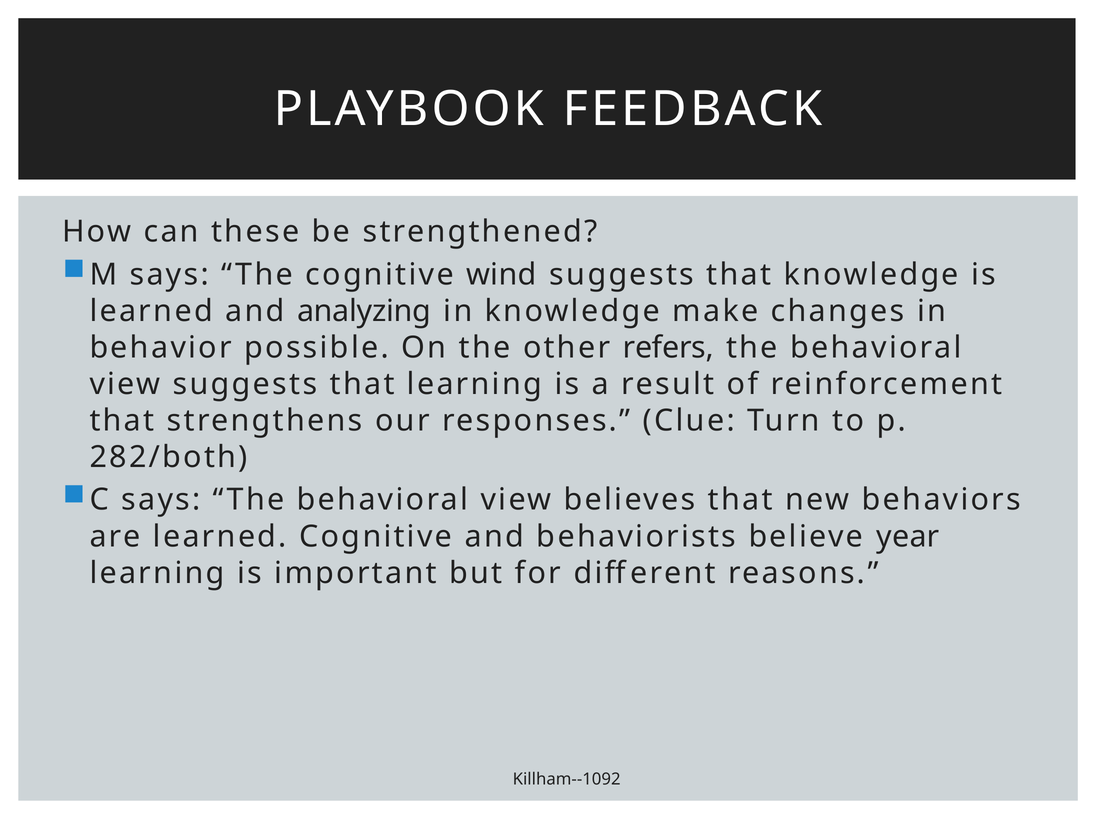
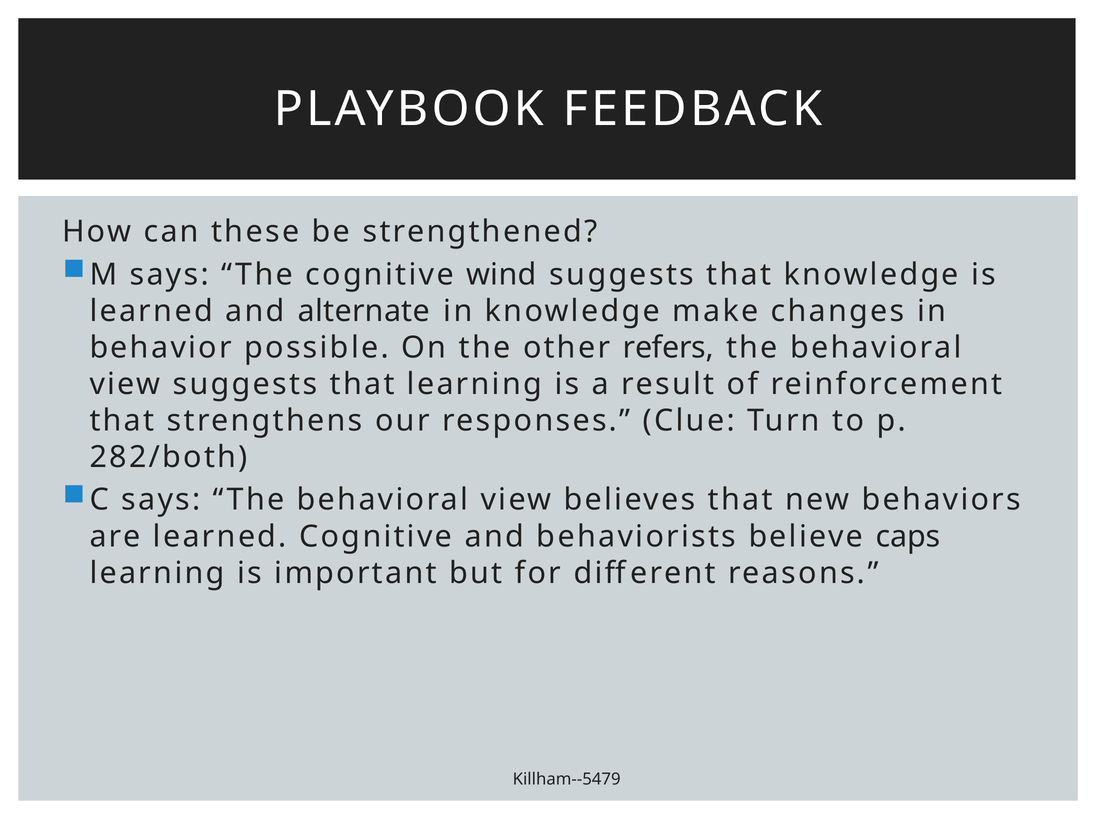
analyzing: analyzing -> alternate
year: year -> caps
Killham--1092: Killham--1092 -> Killham--5479
